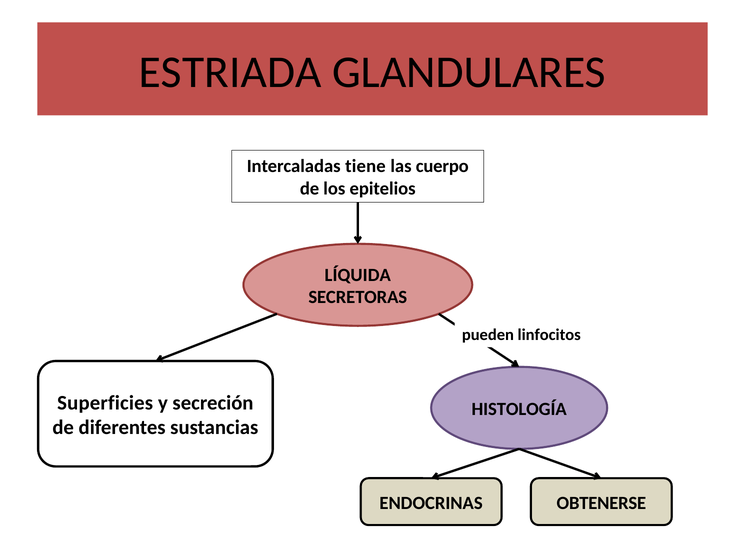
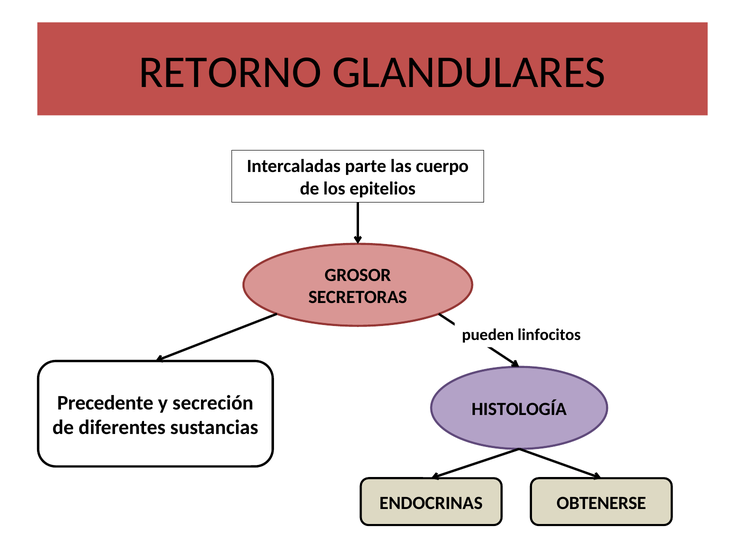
ESTRIADA: ESTRIADA -> RETORNO
tiene: tiene -> parte
LÍQUIDA: LÍQUIDA -> GROSOR
Superficies: Superficies -> Precedente
